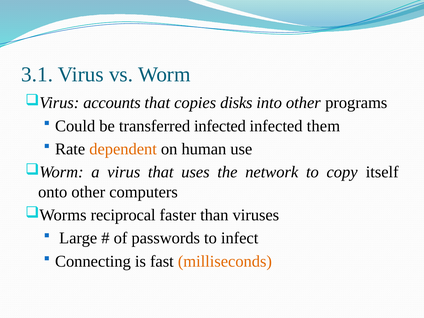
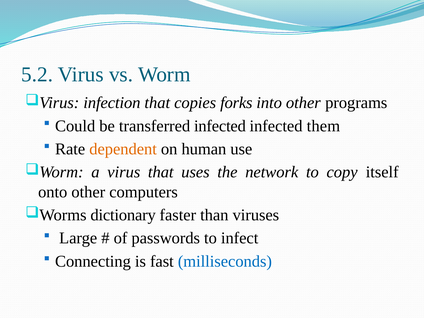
3.1: 3.1 -> 5.2
accounts: accounts -> infection
disks: disks -> forks
reciprocal: reciprocal -> dictionary
milliseconds colour: orange -> blue
